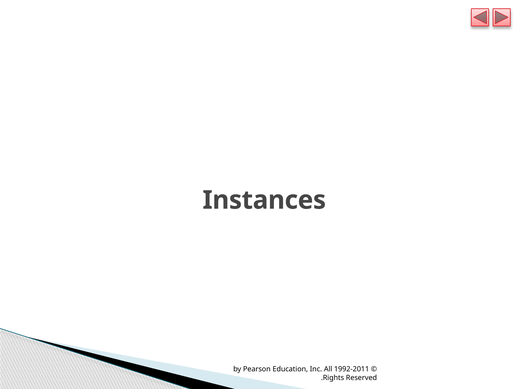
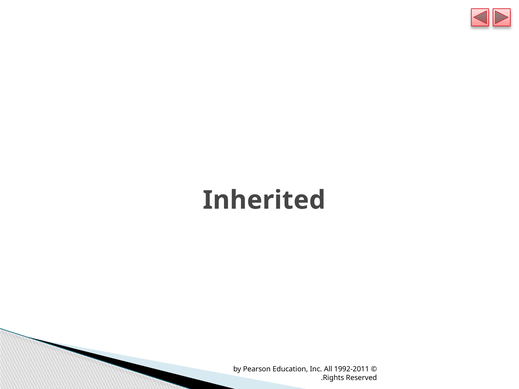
Instances: Instances -> Inherited
